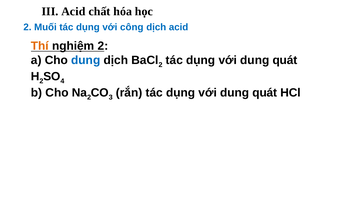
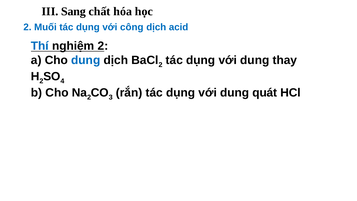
III Acid: Acid -> Sang
Thí colour: orange -> blue
quát at (285, 60): quát -> thay
